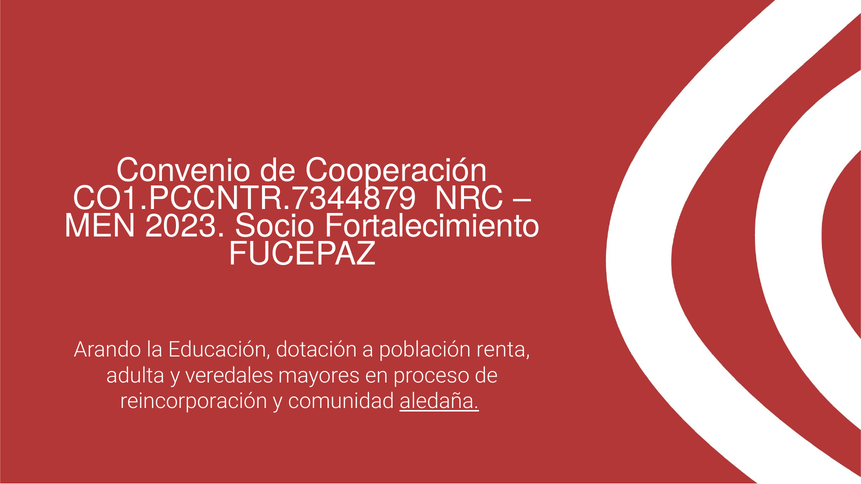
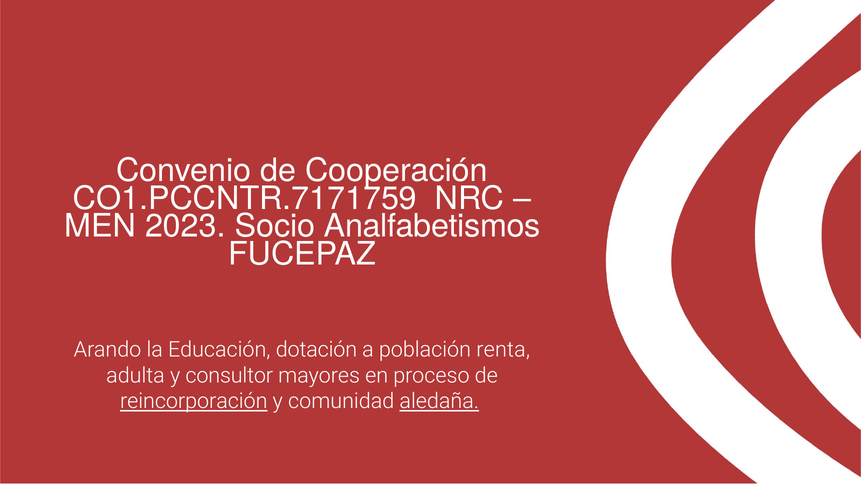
CO1.PCCNTR.7344879: CO1.PCCNTR.7344879 -> CO1.PCCNTR.7171759
Fortalecimiento: Fortalecimiento -> Analfabetismos
veredales: veredales -> consultor
reincorporación underline: none -> present
